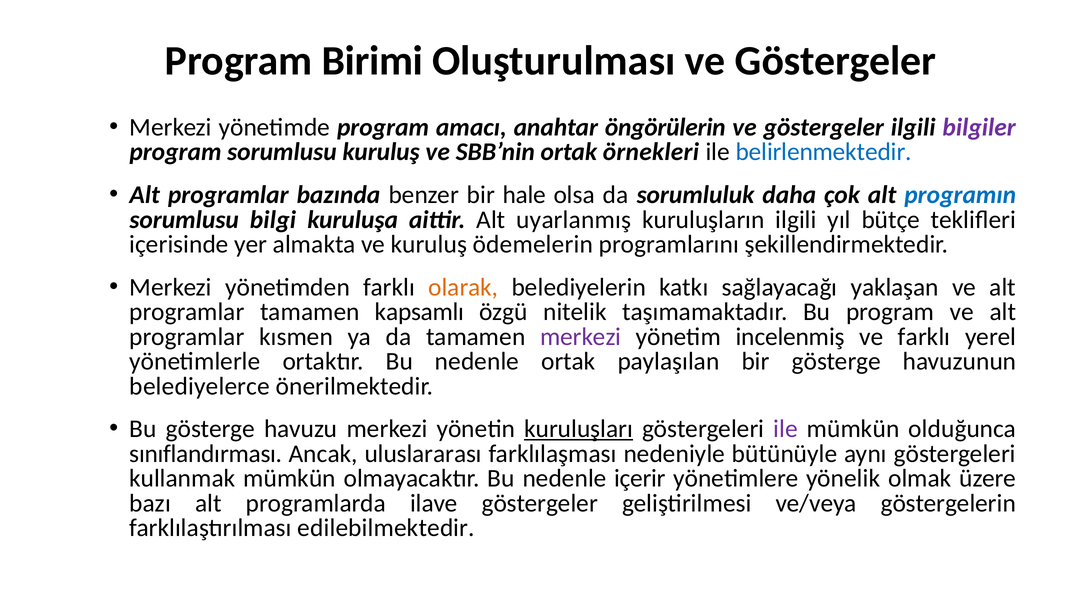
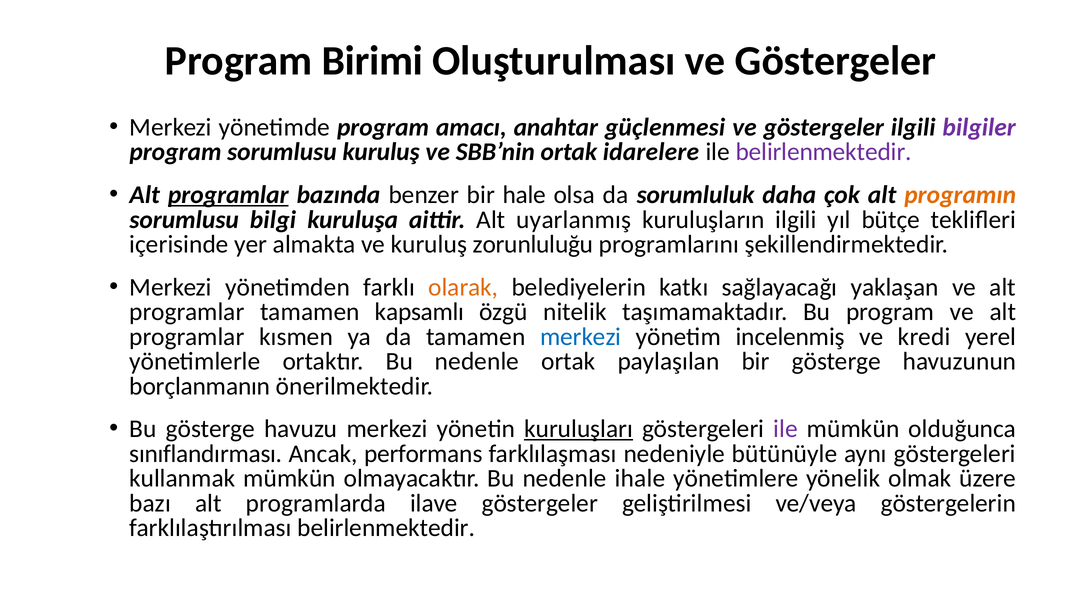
öngörülerin: öngörülerin -> güçlenmesi
örnekleri: örnekleri -> idarelere
belirlenmektedir at (824, 152) colour: blue -> purple
programlar at (228, 195) underline: none -> present
programın colour: blue -> orange
ödemelerin: ödemelerin -> zorunluluğu
merkezi at (581, 337) colour: purple -> blue
ve farklı: farklı -> kredi
belediyelerce: belediyelerce -> borçlanmanın
uluslararası: uluslararası -> performans
içerir: içerir -> ihale
farklılaştırılması edilebilmektedir: edilebilmektedir -> belirlenmektedir
